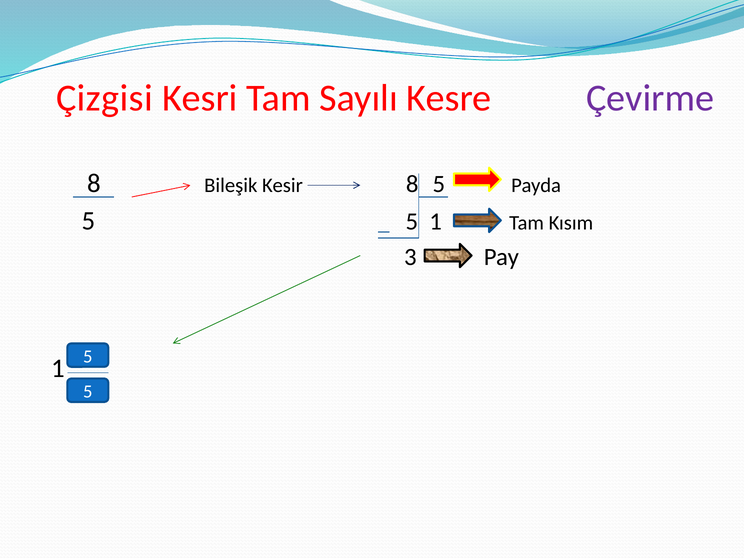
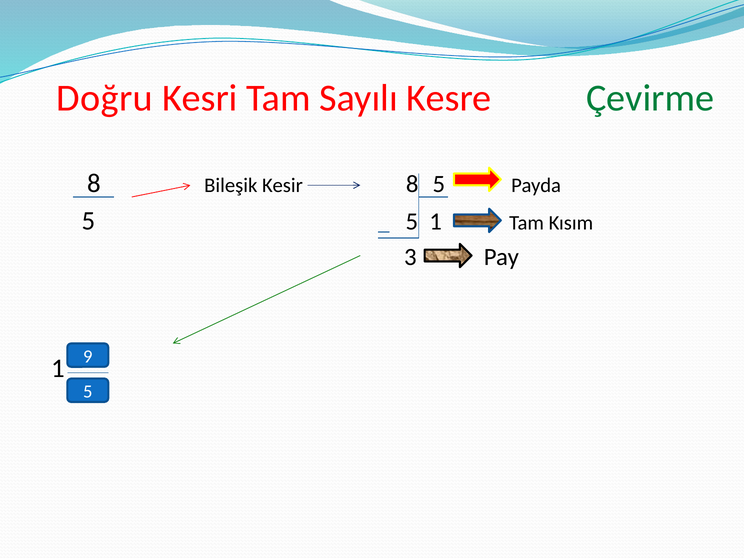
Çizgisi: Çizgisi -> Doğru
Çevirme colour: purple -> green
1 5: 5 -> 9
